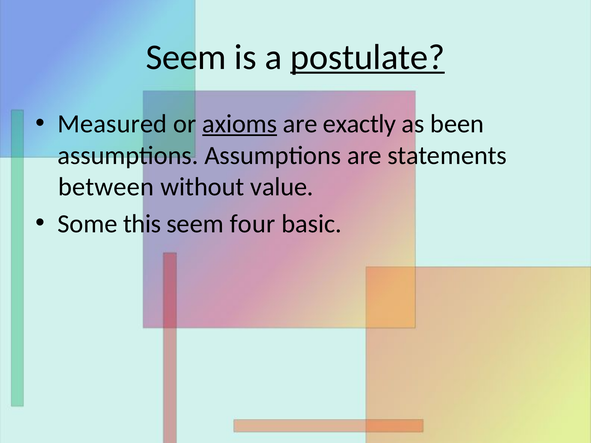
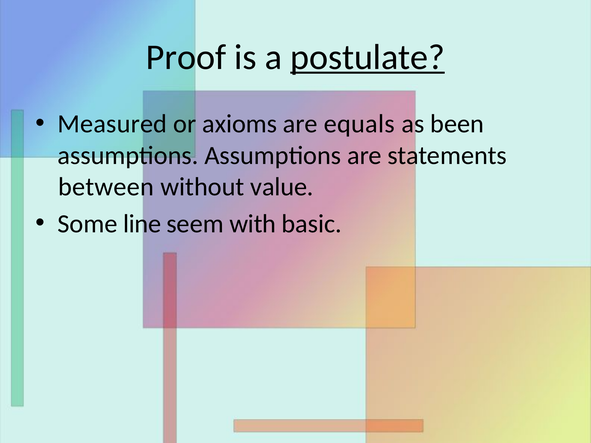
Seem at (186, 57): Seem -> Proof
axioms underline: present -> none
exactly: exactly -> equals
this: this -> line
four: four -> with
